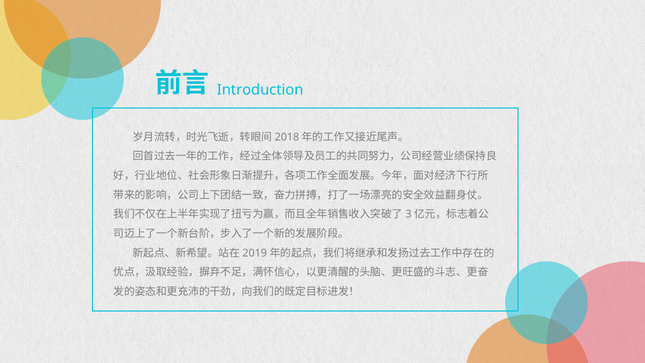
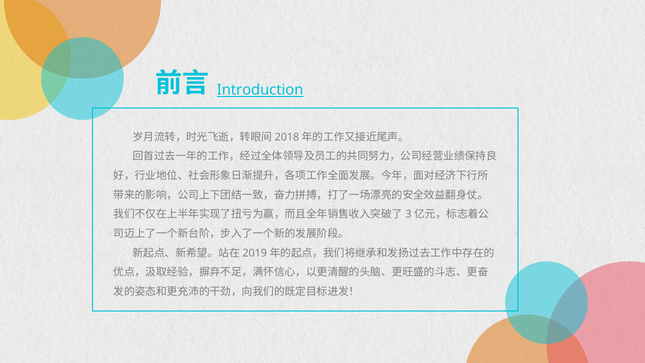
Introduction underline: none -> present
